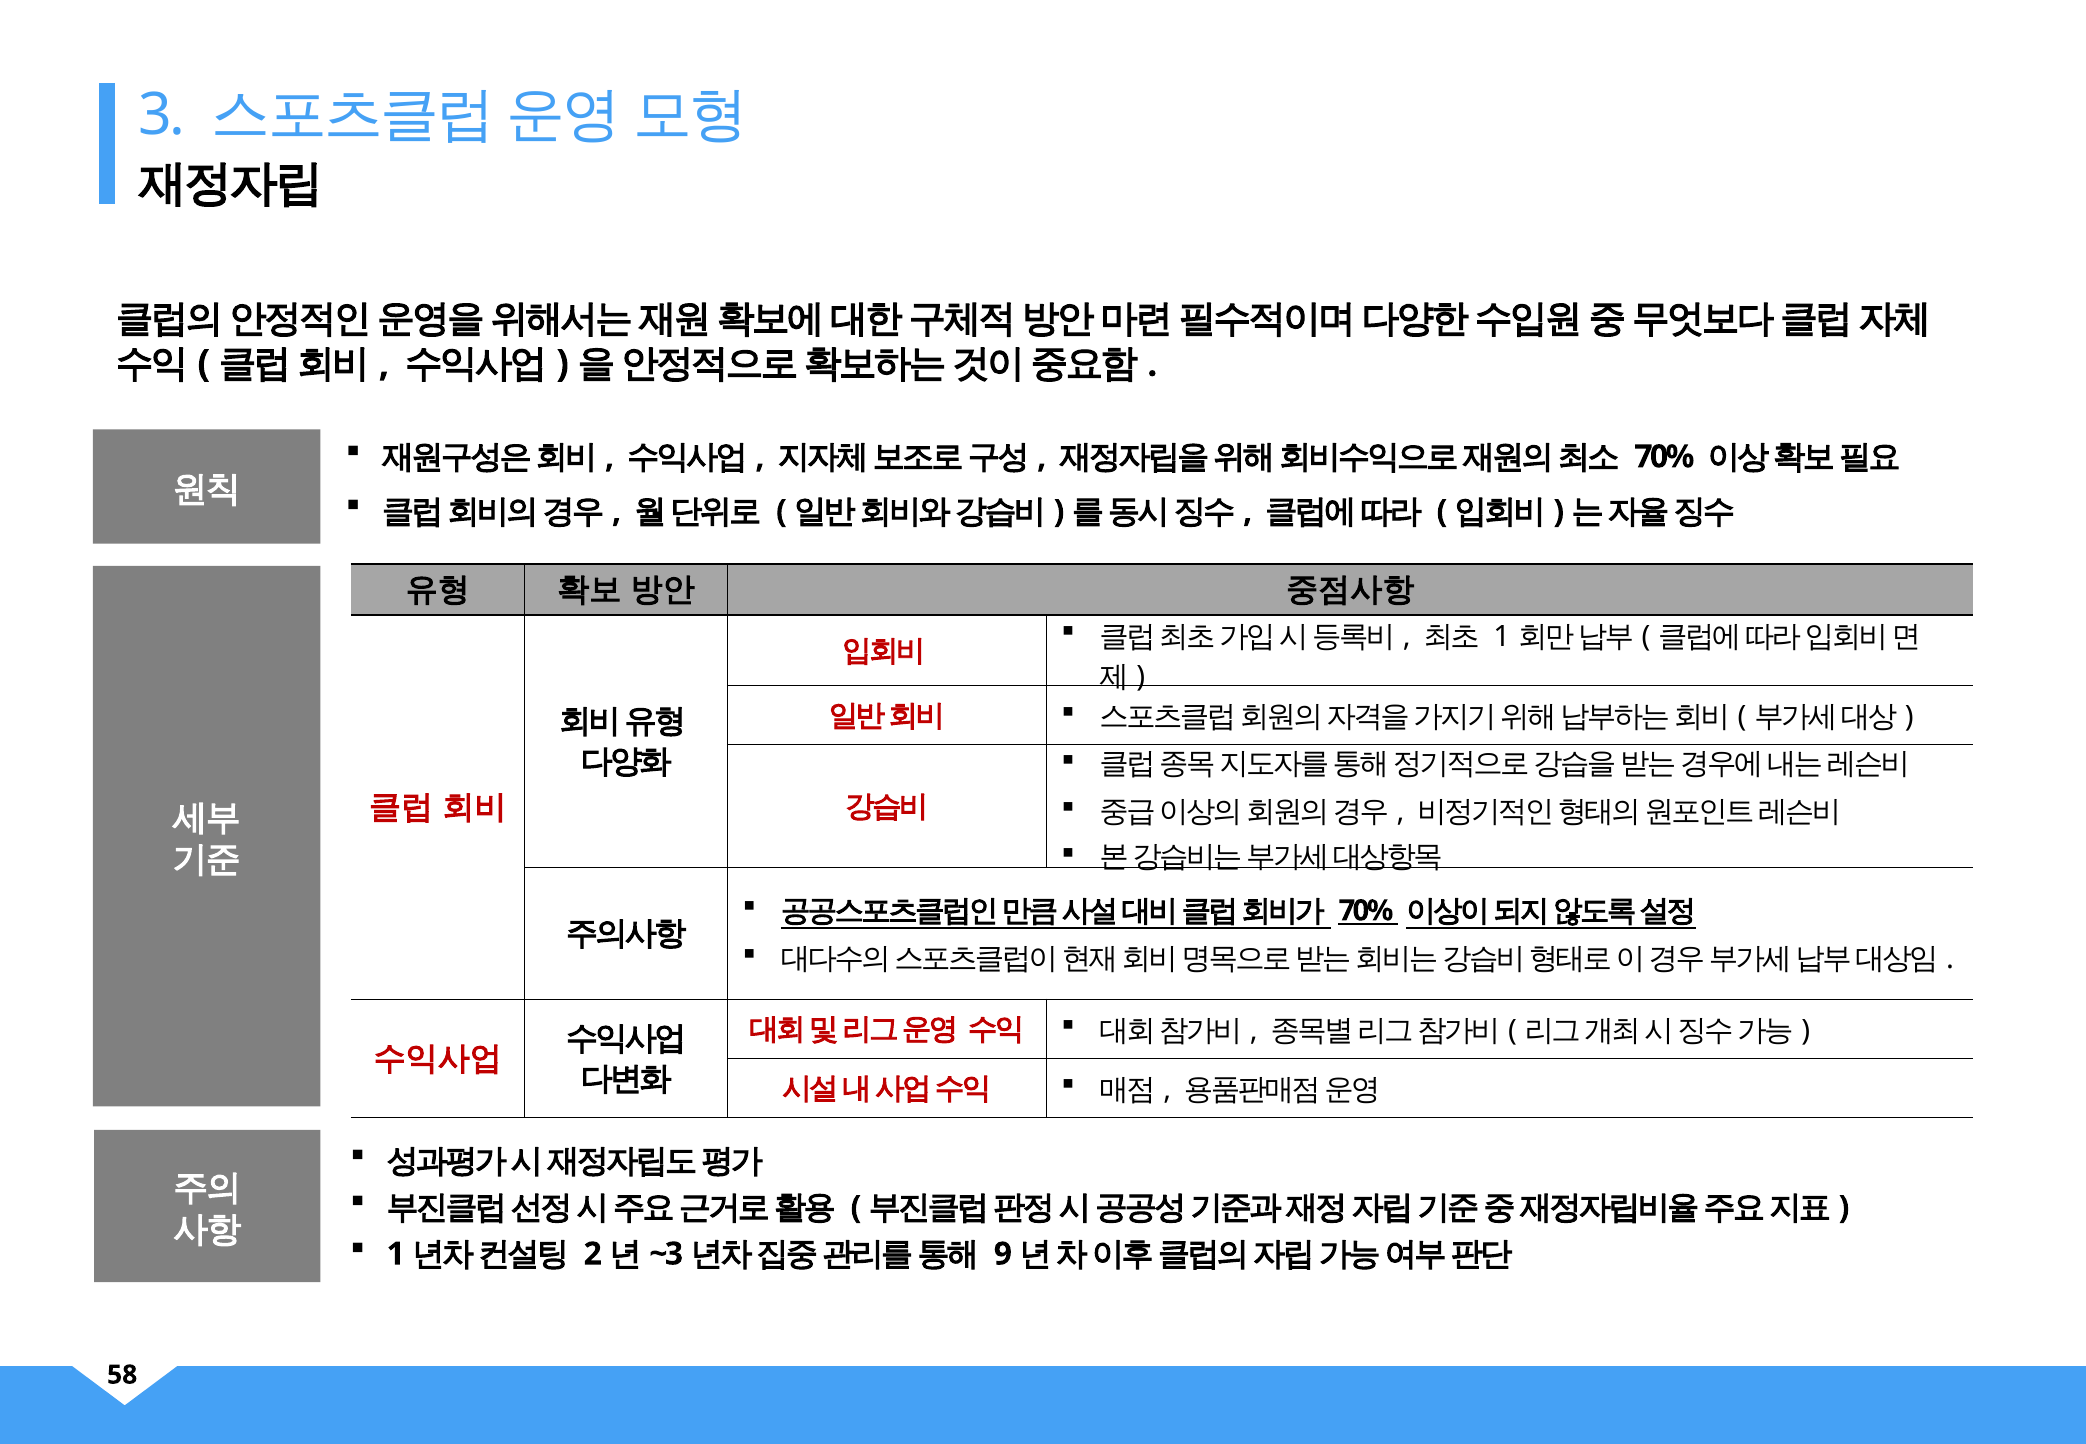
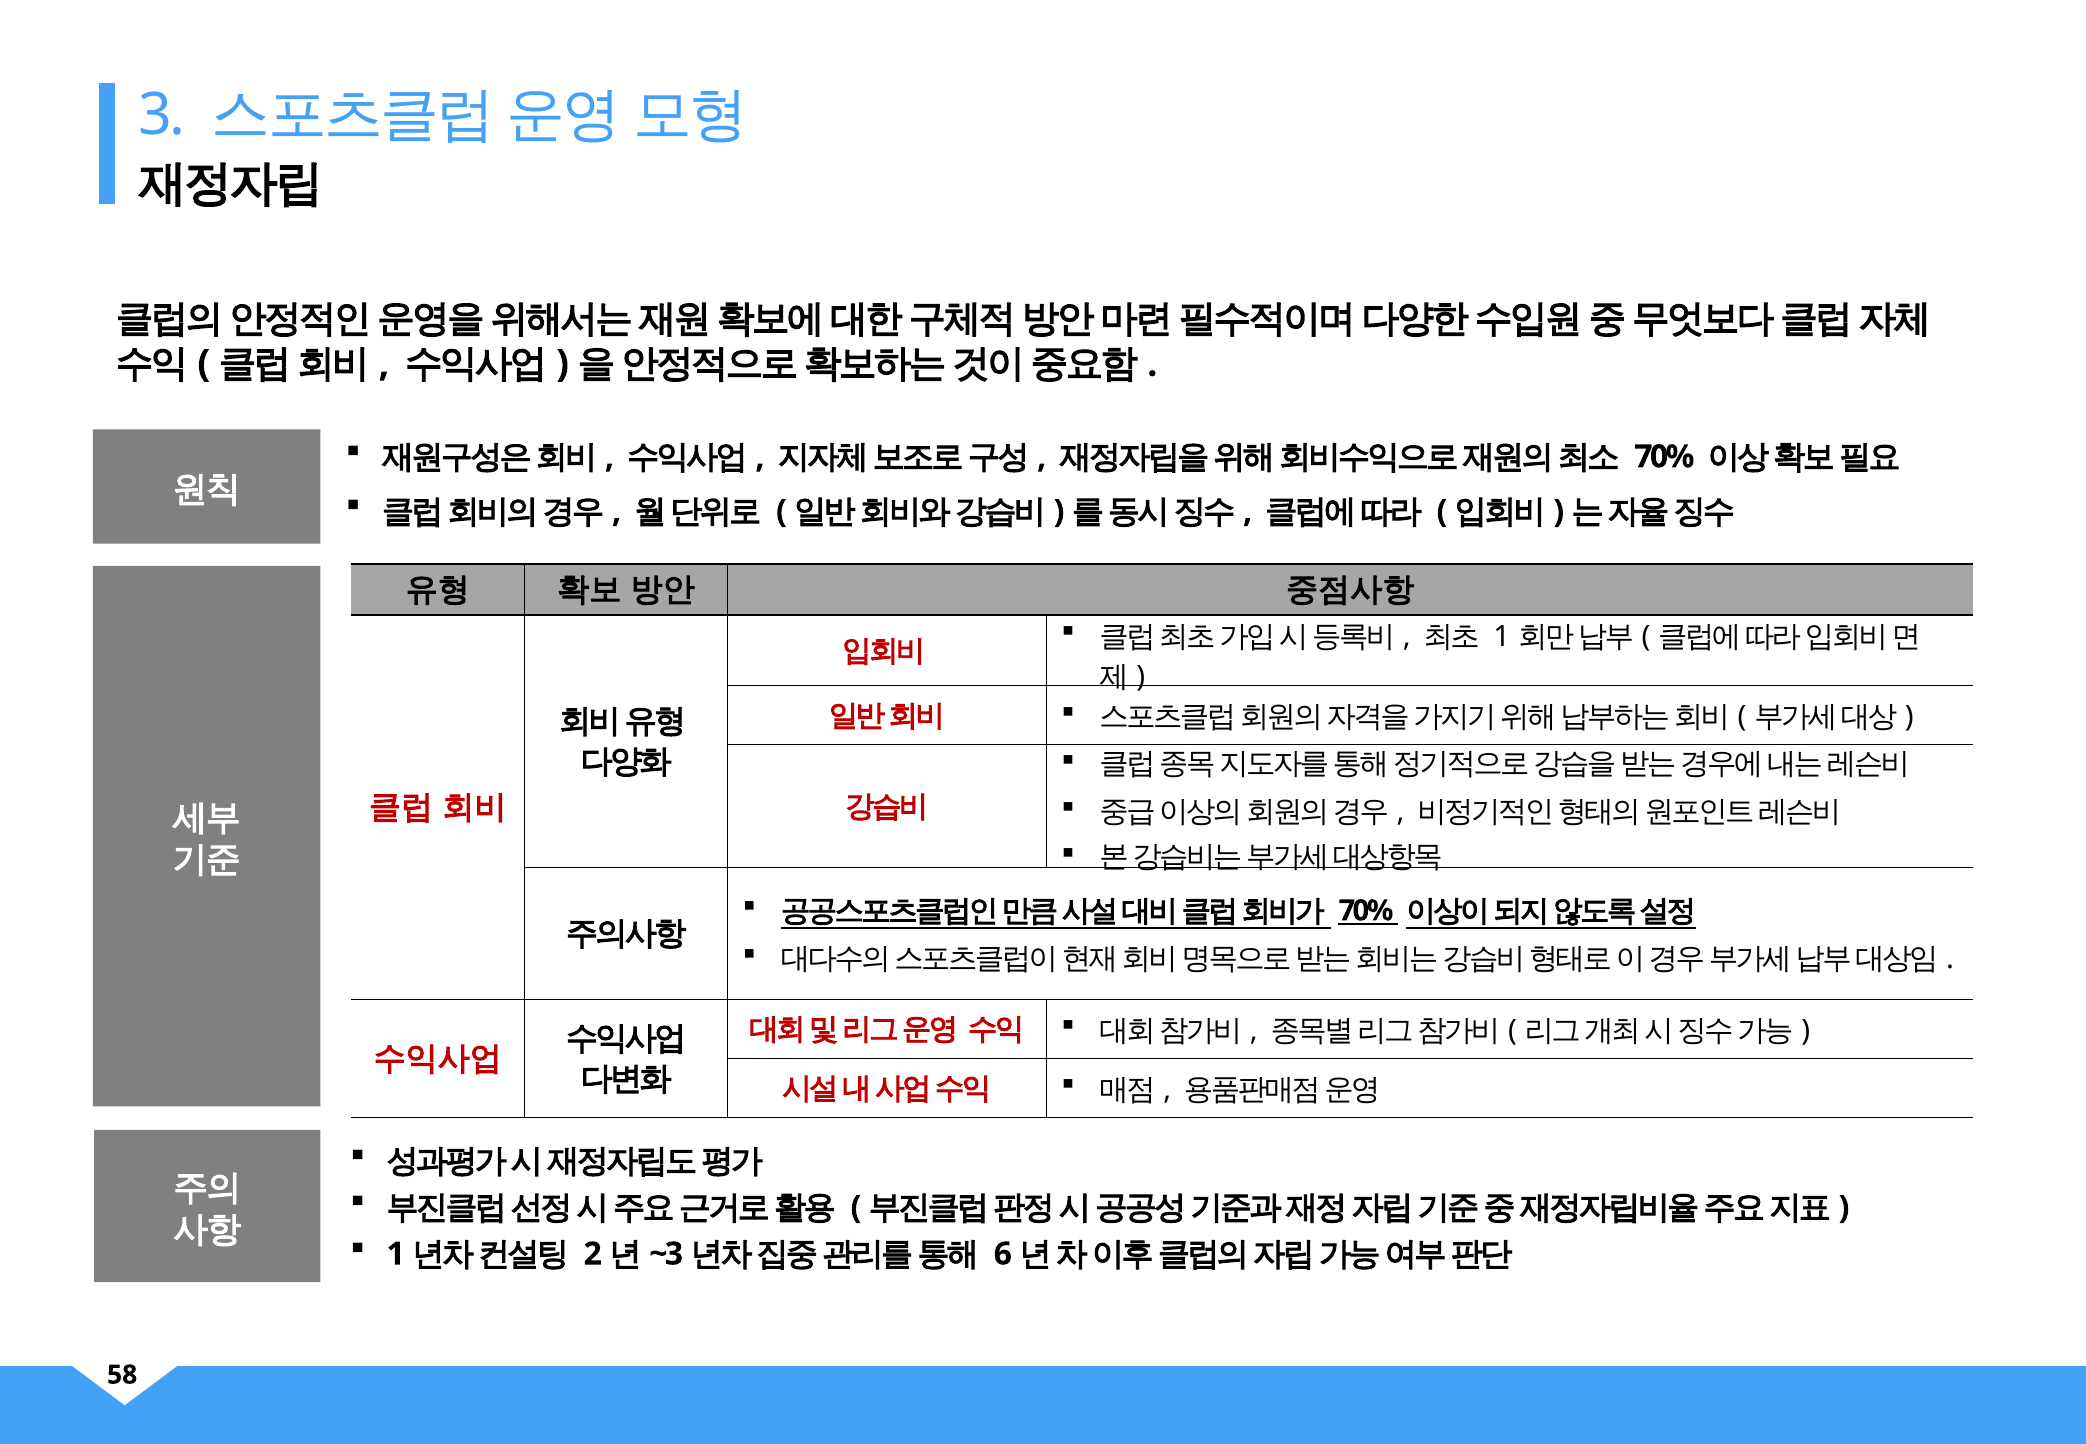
9: 9 -> 6
